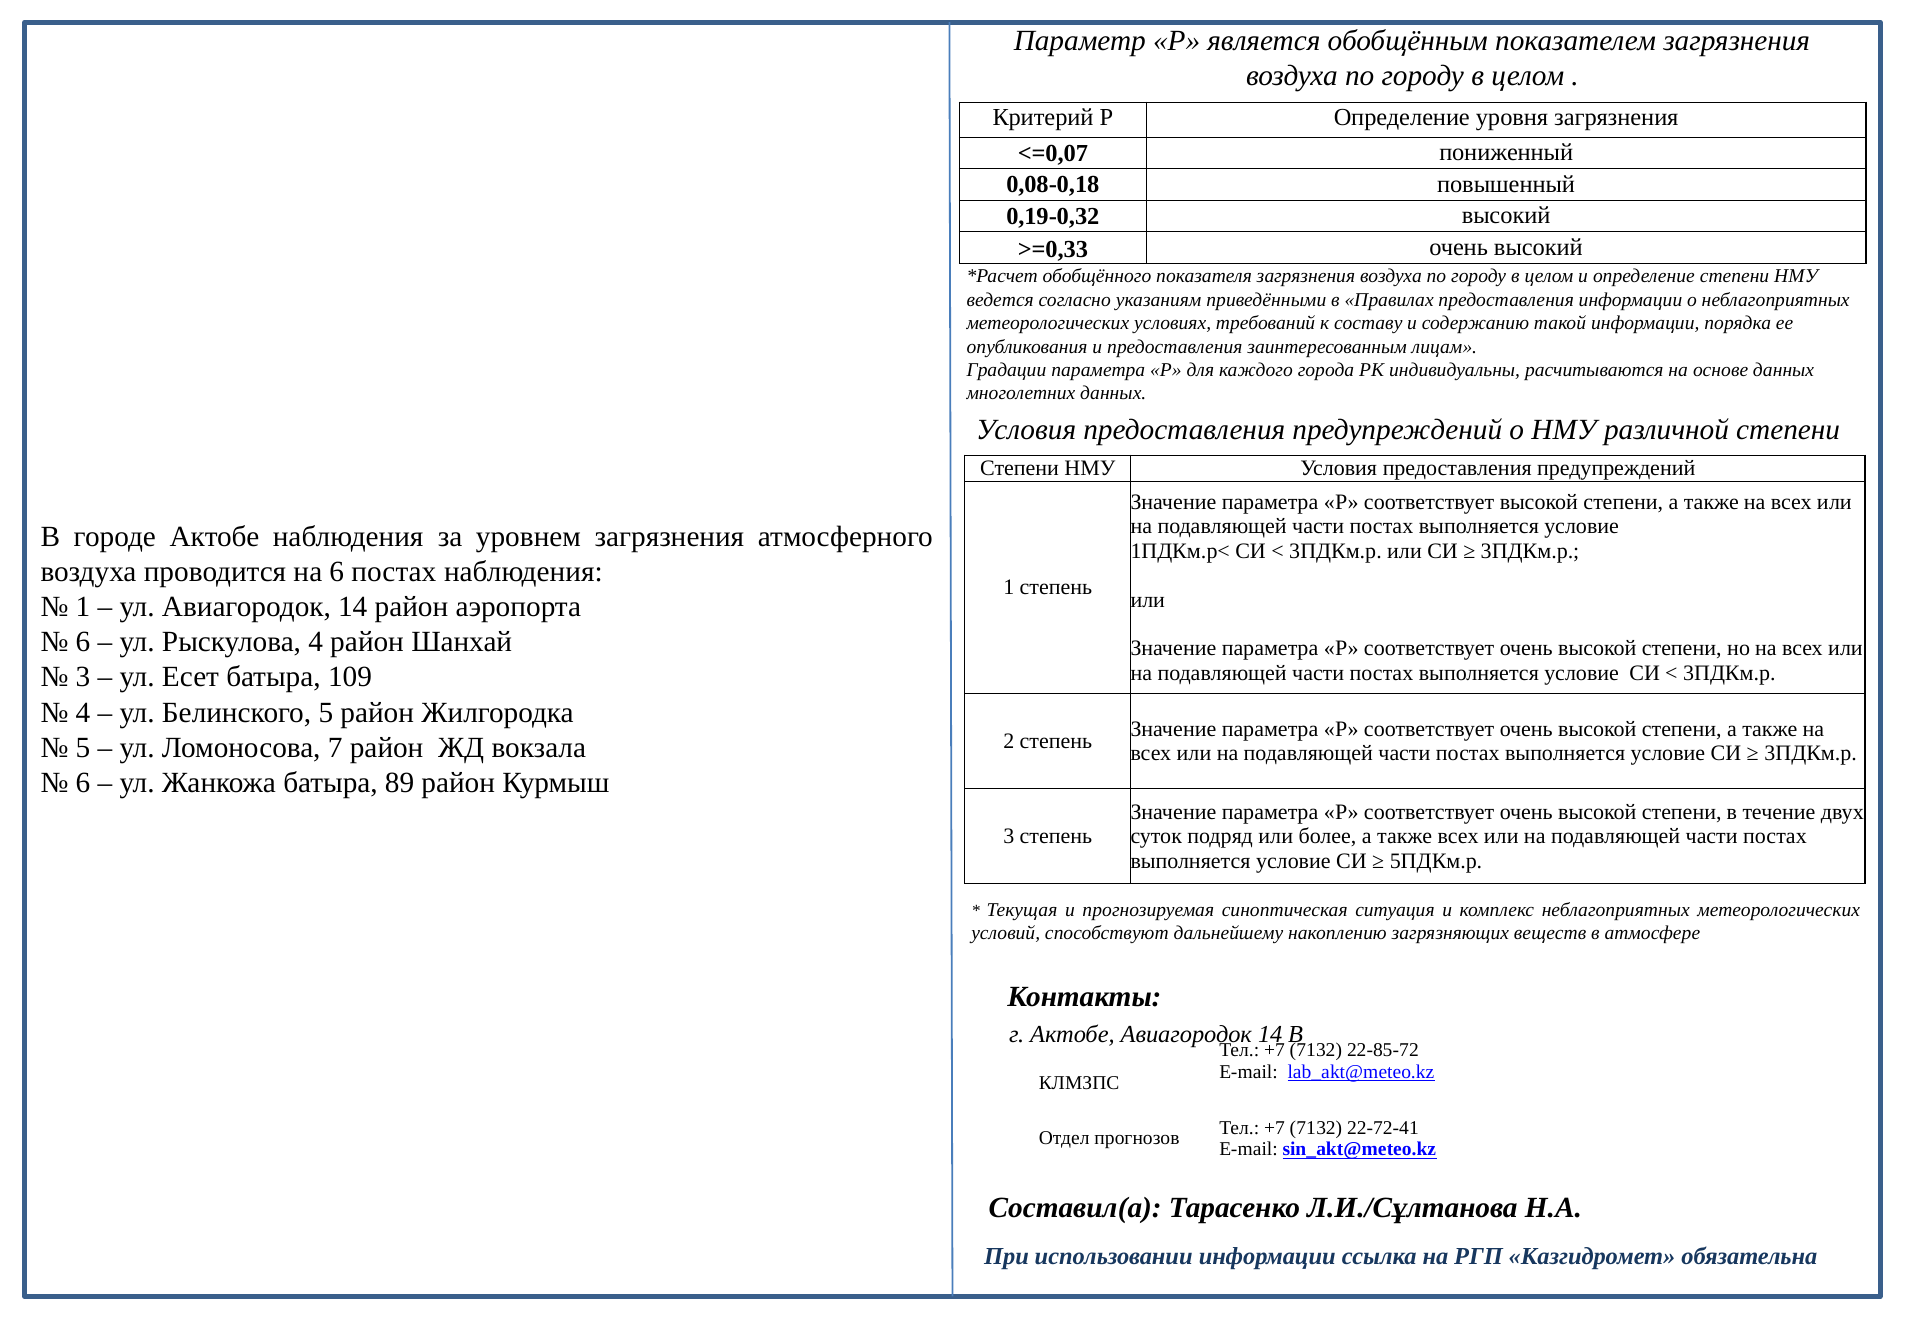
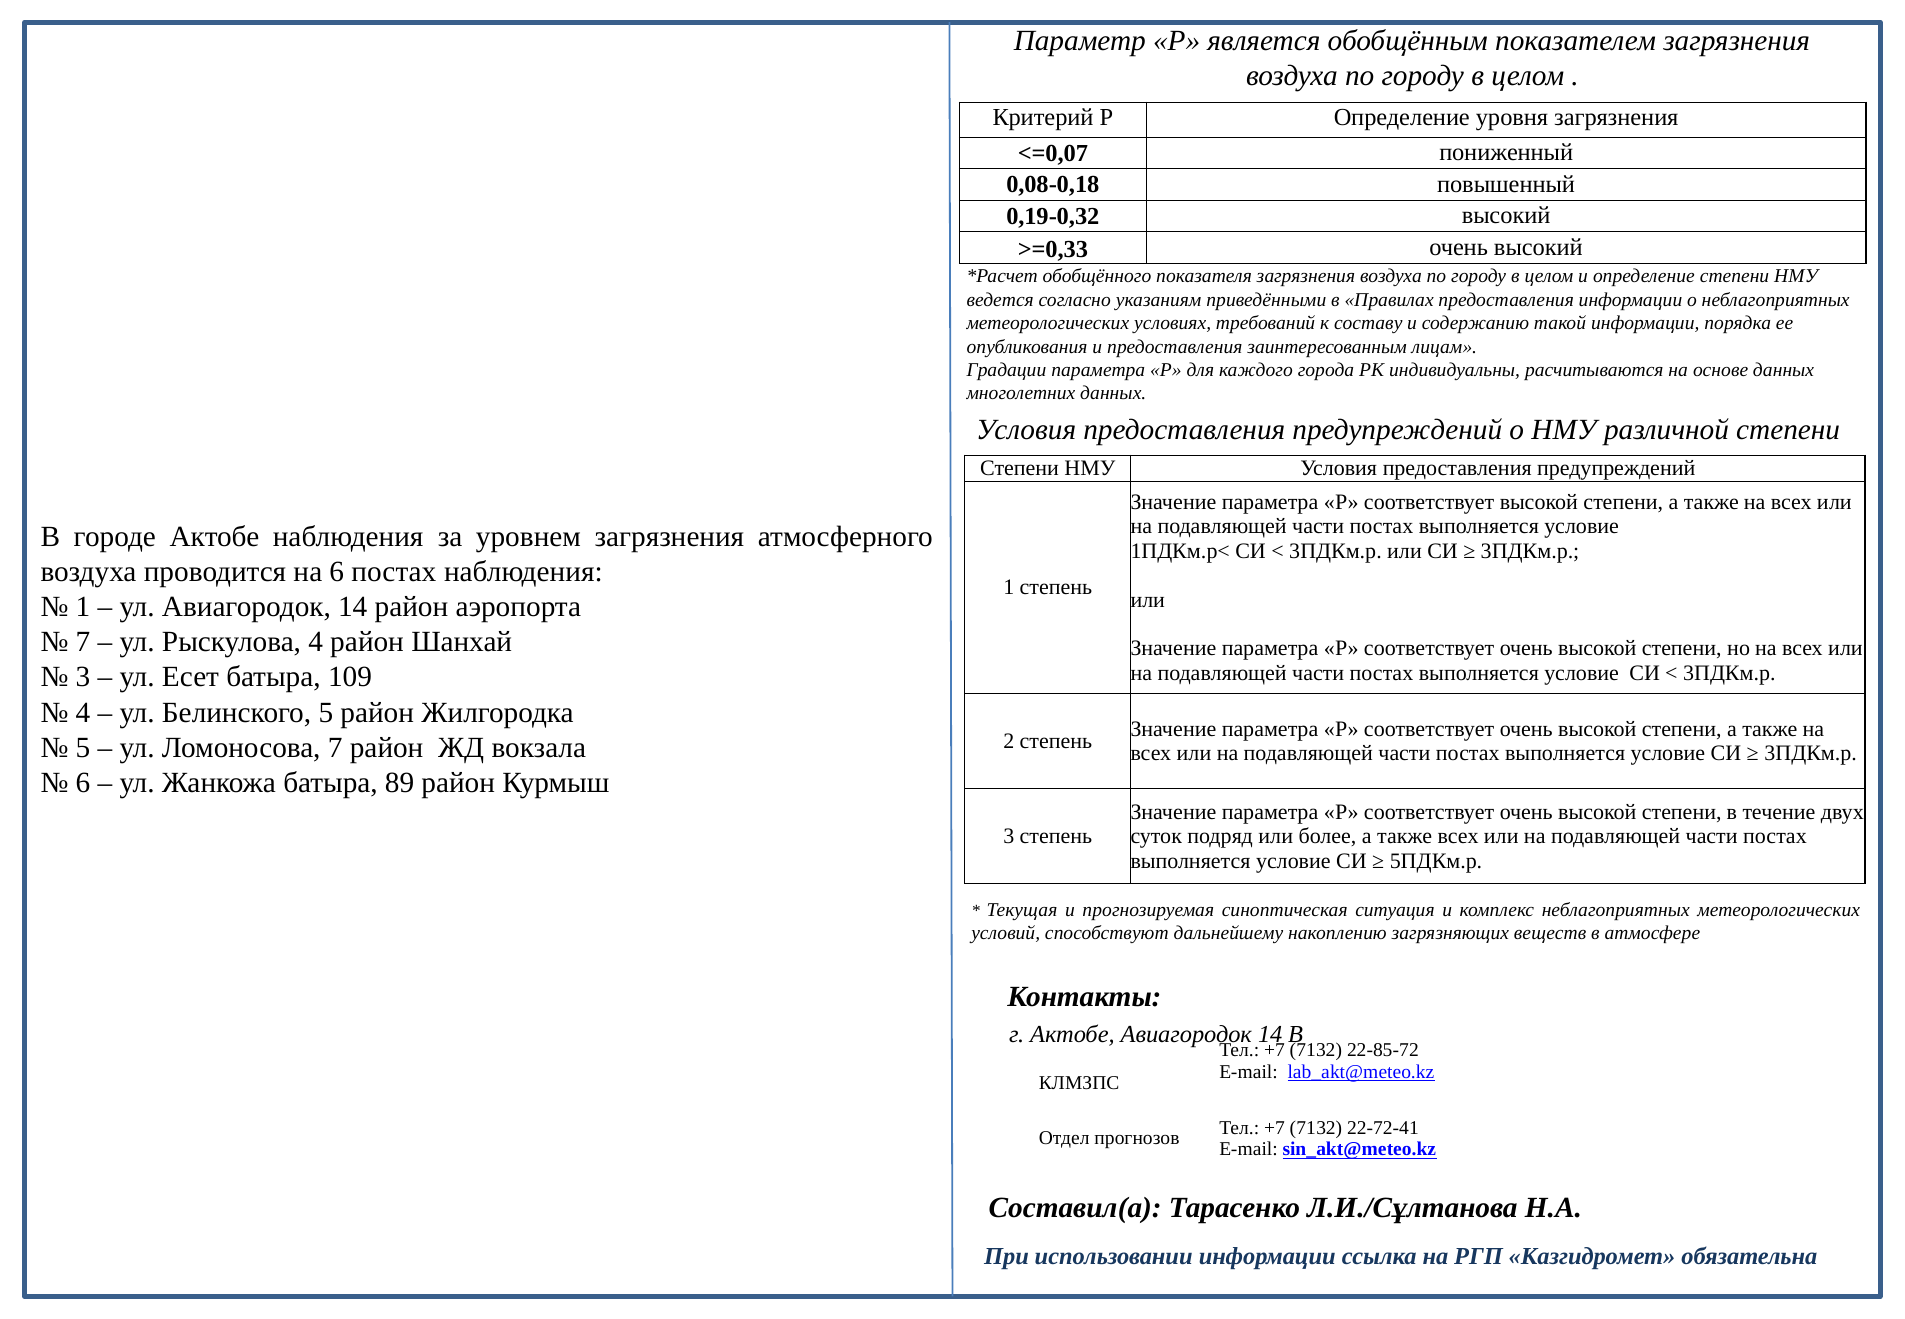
6 at (83, 642): 6 -> 7
